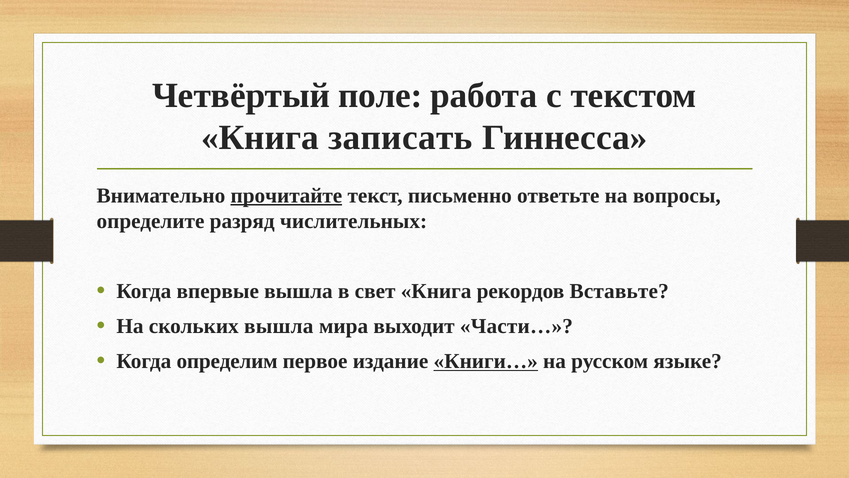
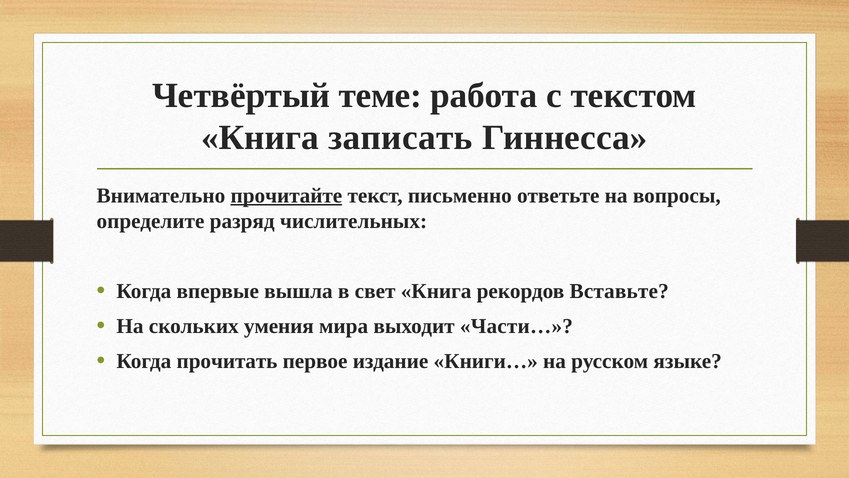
поле: поле -> теме
скольких вышла: вышла -> умения
определим: определим -> прочитать
Книги… underline: present -> none
